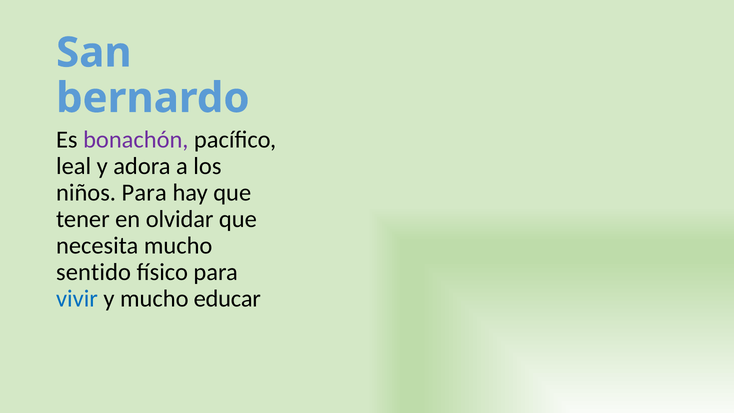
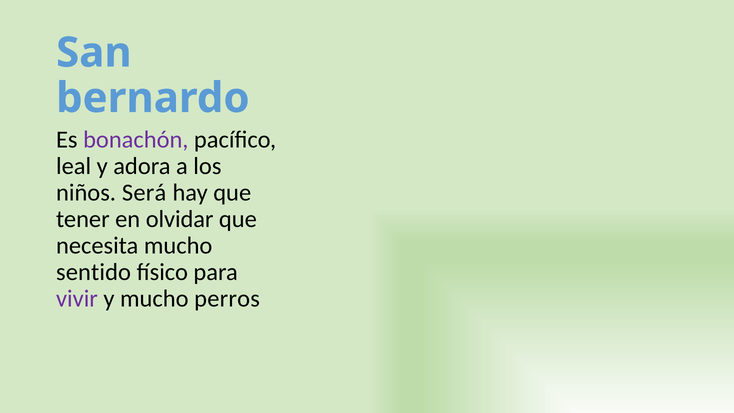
niños Para: Para -> Será
vivir colour: blue -> purple
educar: educar -> perros
